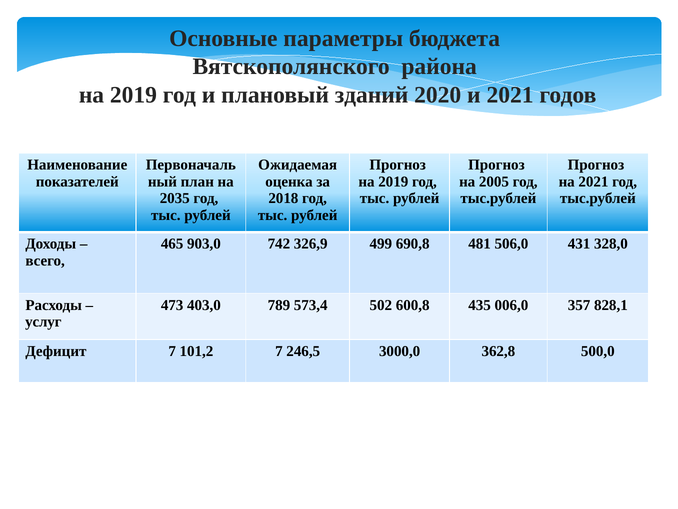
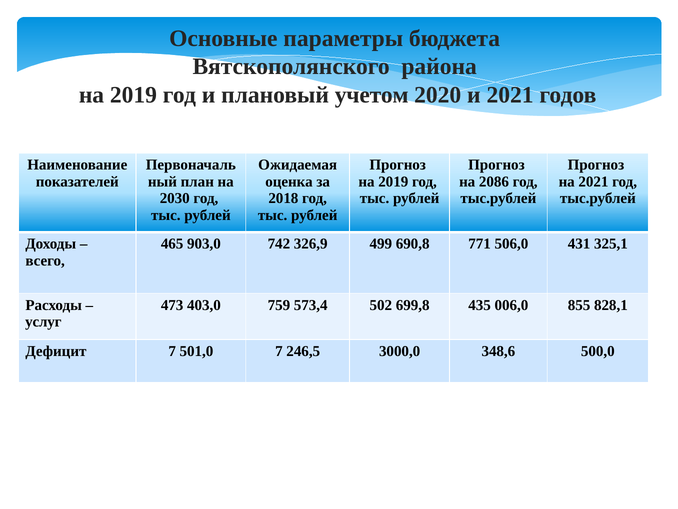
зданий: зданий -> учетом
2005: 2005 -> 2086
2035: 2035 -> 2030
481: 481 -> 771
328,0: 328,0 -> 325,1
789: 789 -> 759
600,8: 600,8 -> 699,8
357: 357 -> 855
101,2: 101,2 -> 501,0
362,8: 362,8 -> 348,6
